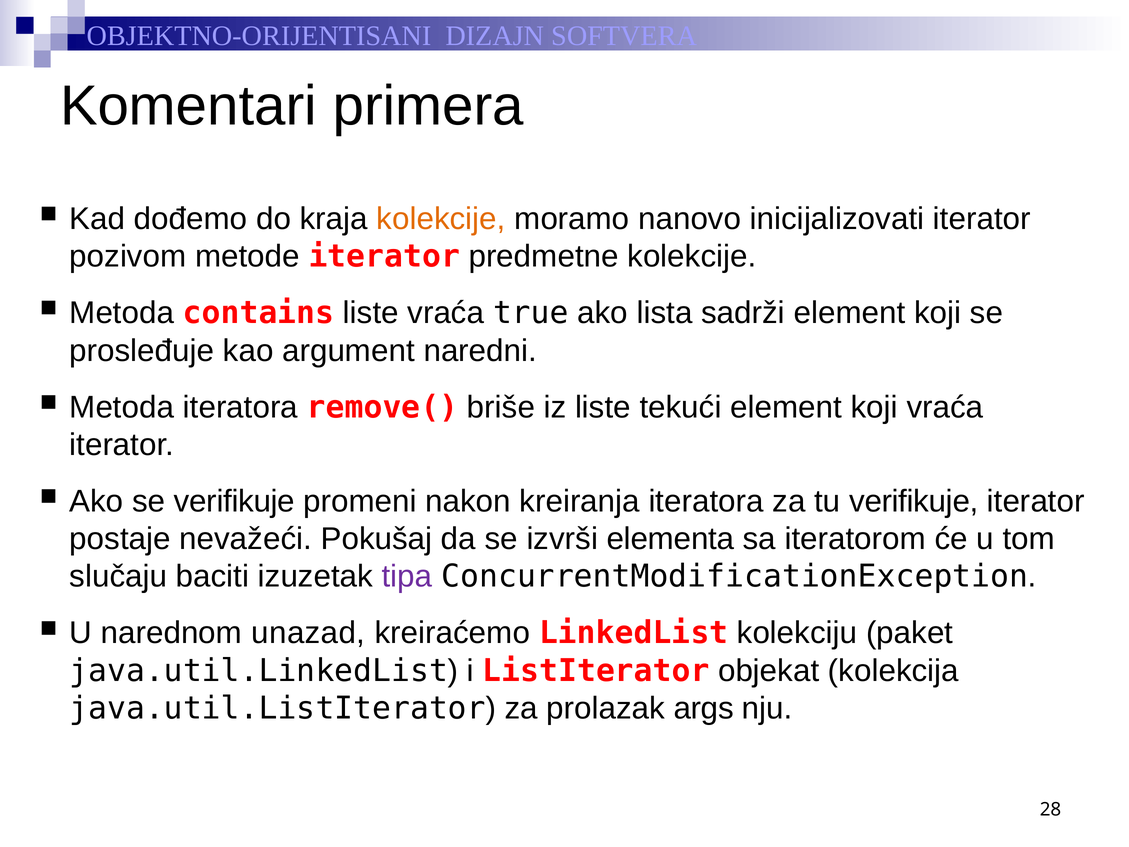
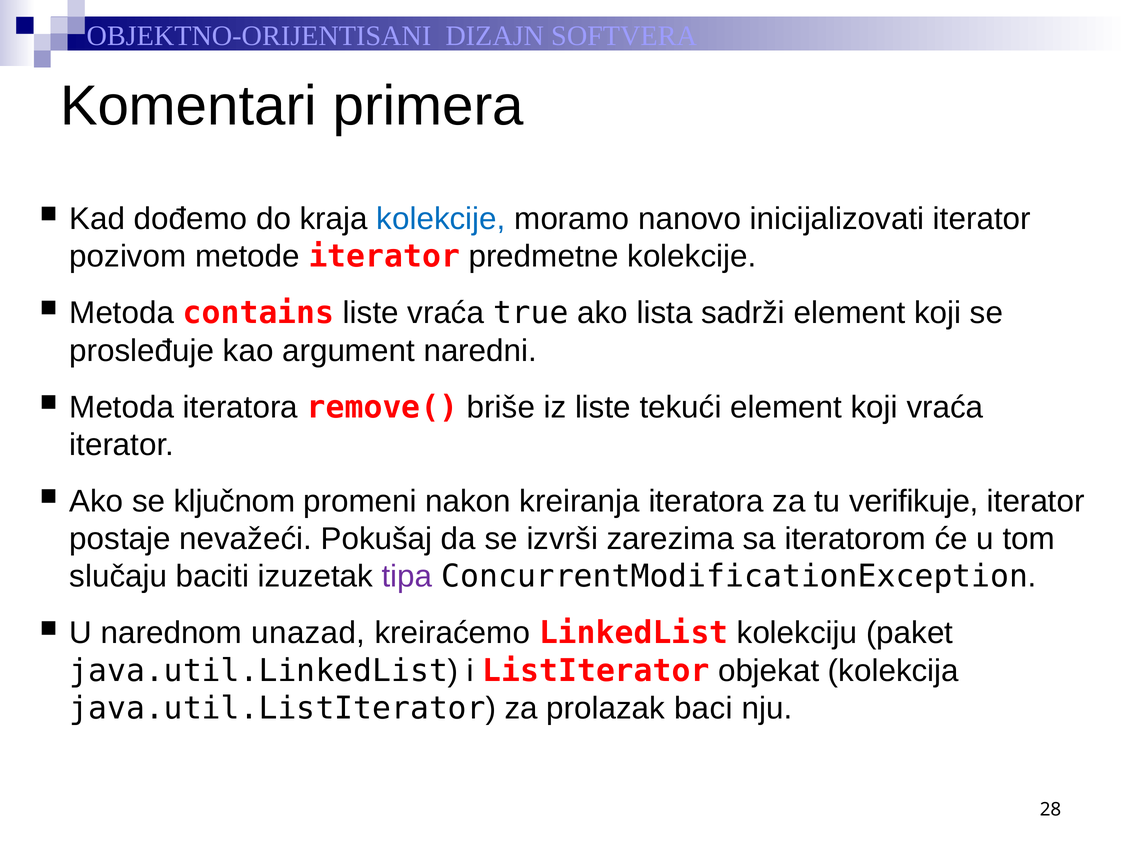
kolekcije at (441, 219) colour: orange -> blue
se verifikuje: verifikuje -> ključnom
elementa: elementa -> zarezima
args: args -> baci
